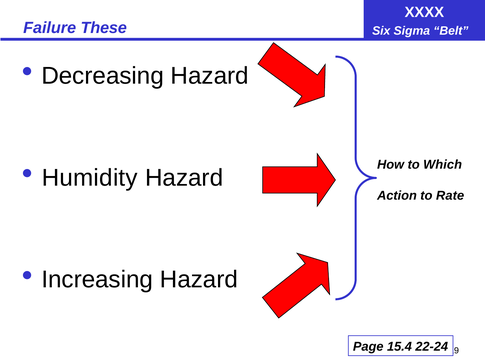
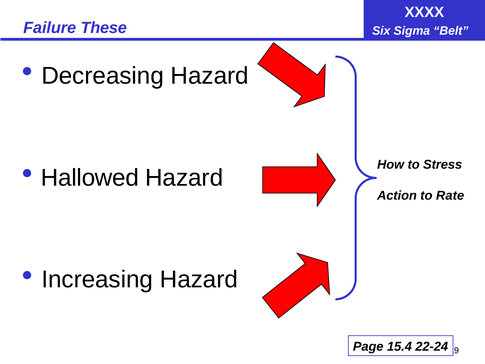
Which: Which -> Stress
Humidity: Humidity -> Hallowed
